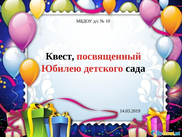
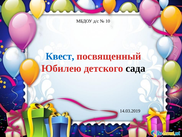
Квест colour: black -> blue
